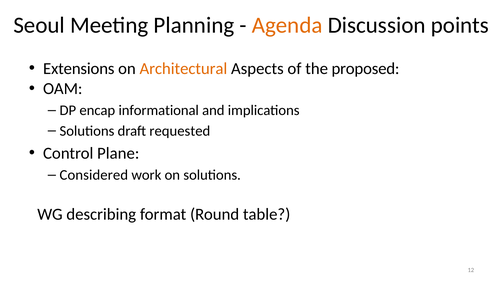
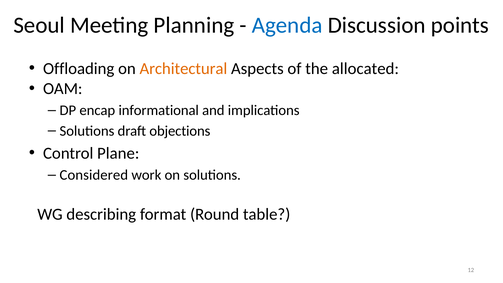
Agenda colour: orange -> blue
Extensions: Extensions -> Offloading
proposed: proposed -> allocated
requested: requested -> objections
